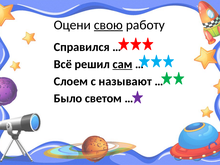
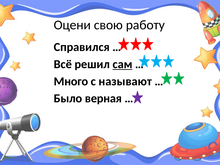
свою underline: present -> none
Слоем: Слоем -> Много
светом: светом -> верная
